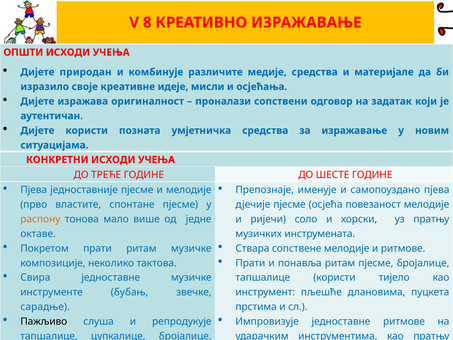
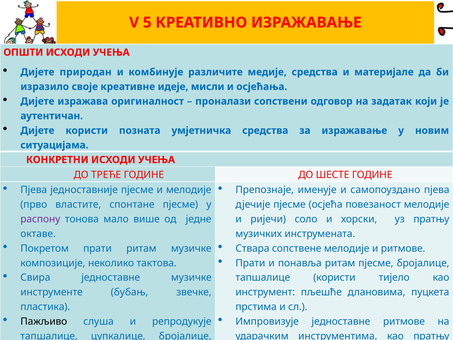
8: 8 -> 5
распону colour: orange -> purple
сарадње: сарадње -> пластика
